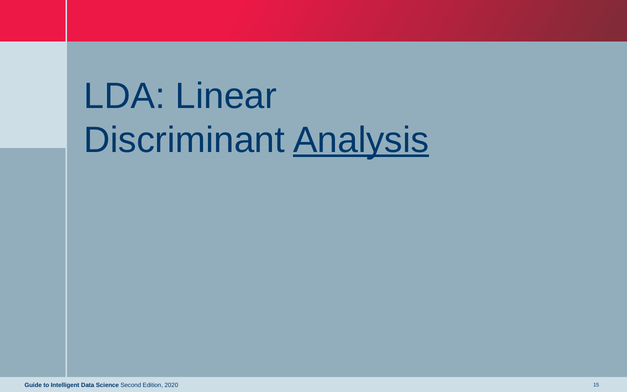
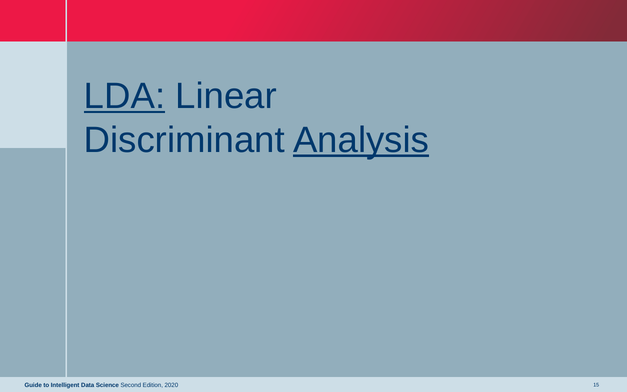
LDA underline: none -> present
